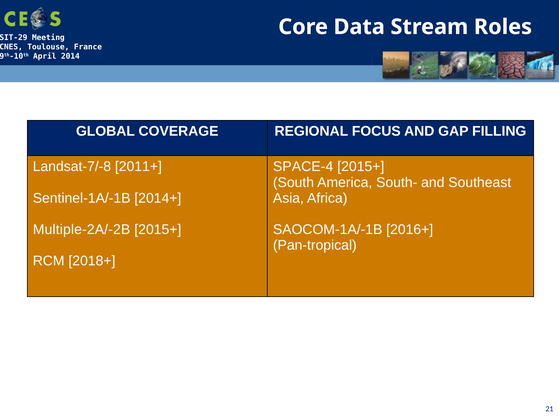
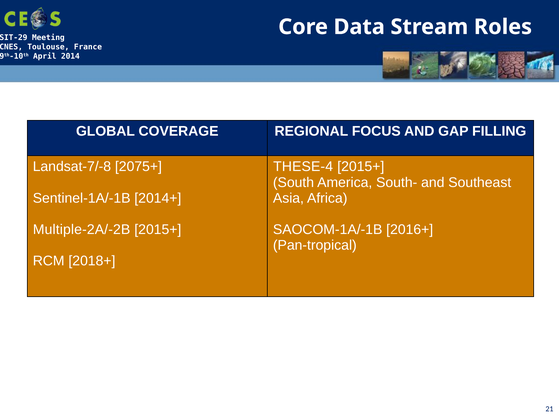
2011+: 2011+ -> 2075+
SPACE-4: SPACE-4 -> THESE-4
